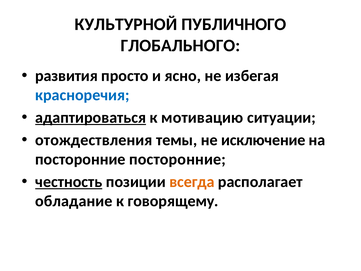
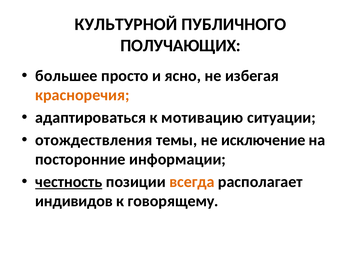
ГЛОБАЛЬНОГО: ГЛОБАЛЬНОГО -> ПОЛУЧАЮЩИХ
развития: развития -> большее
красноречия colour: blue -> orange
адаптироваться underline: present -> none
посторонние посторонние: посторонние -> информации
обладание: обладание -> индивидов
